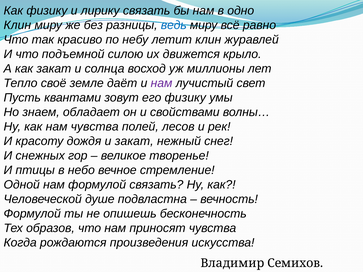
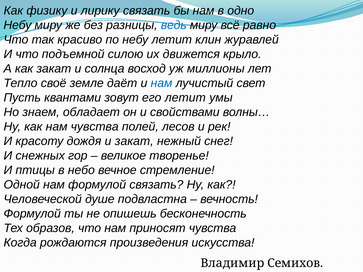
Клин at (17, 25): Клин -> Небу
нам at (162, 83) colour: purple -> blue
его физику: физику -> летит
